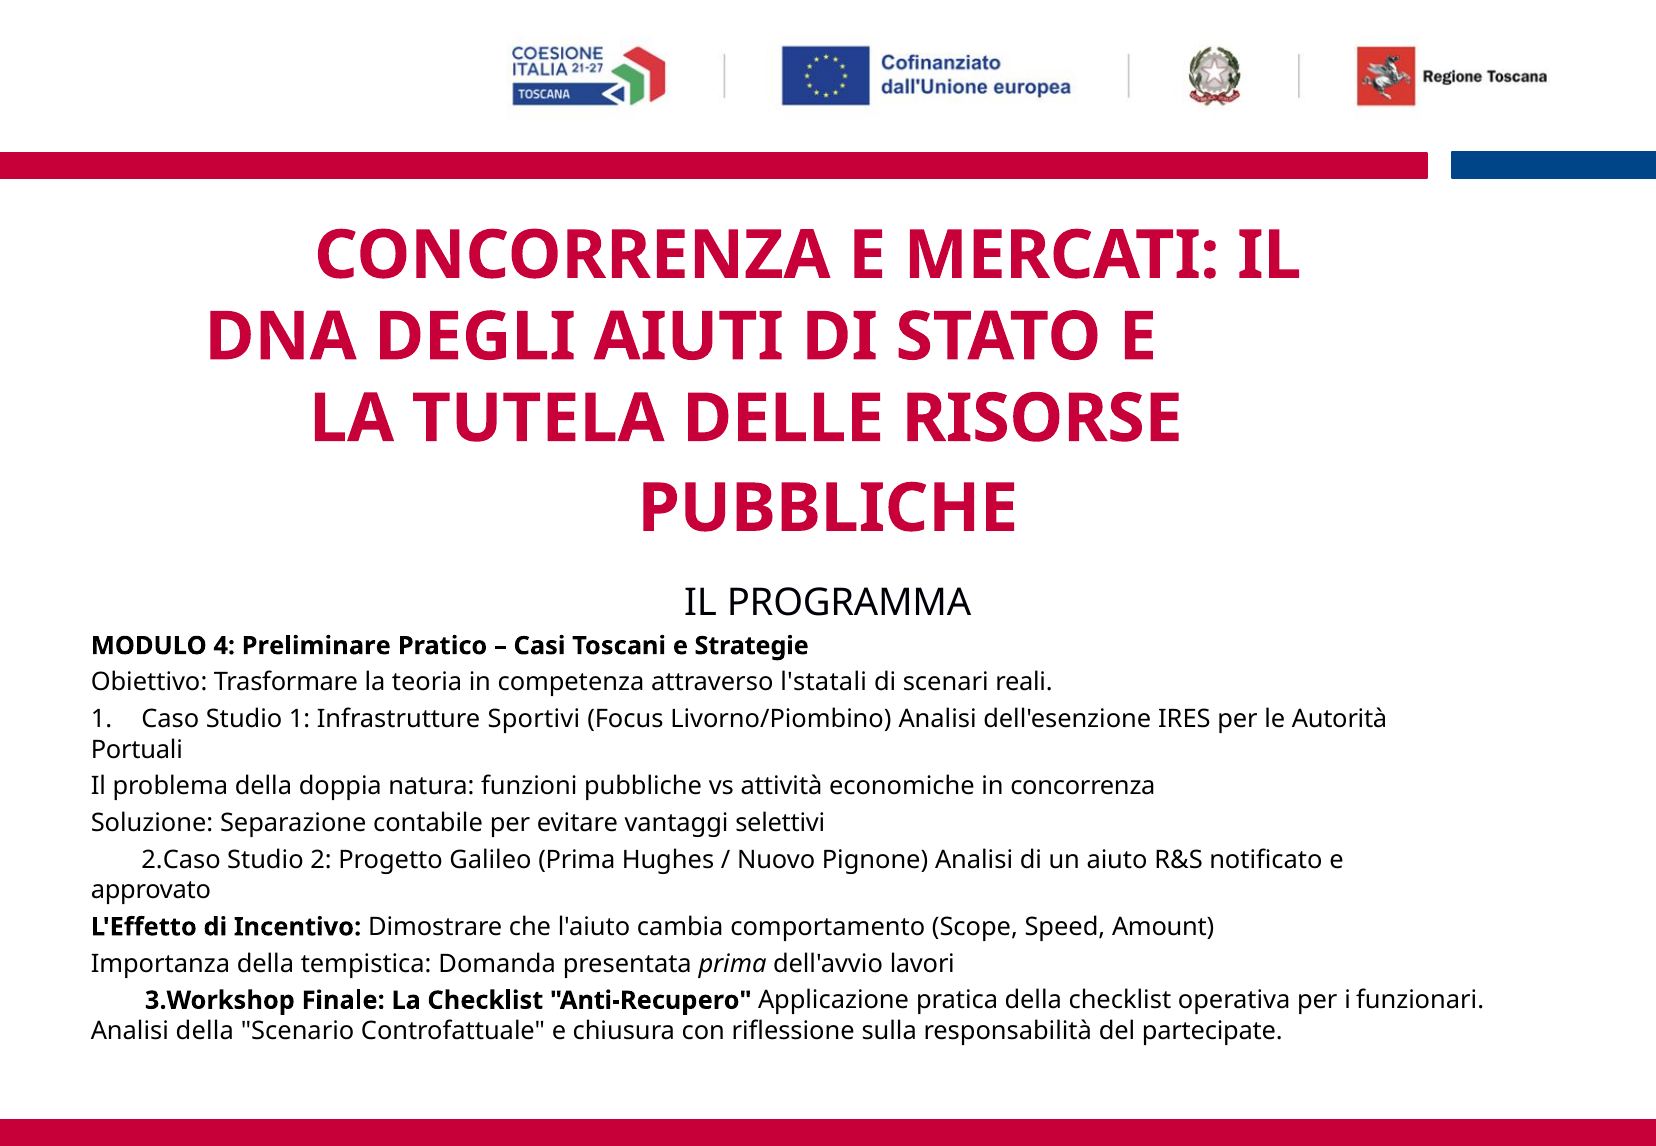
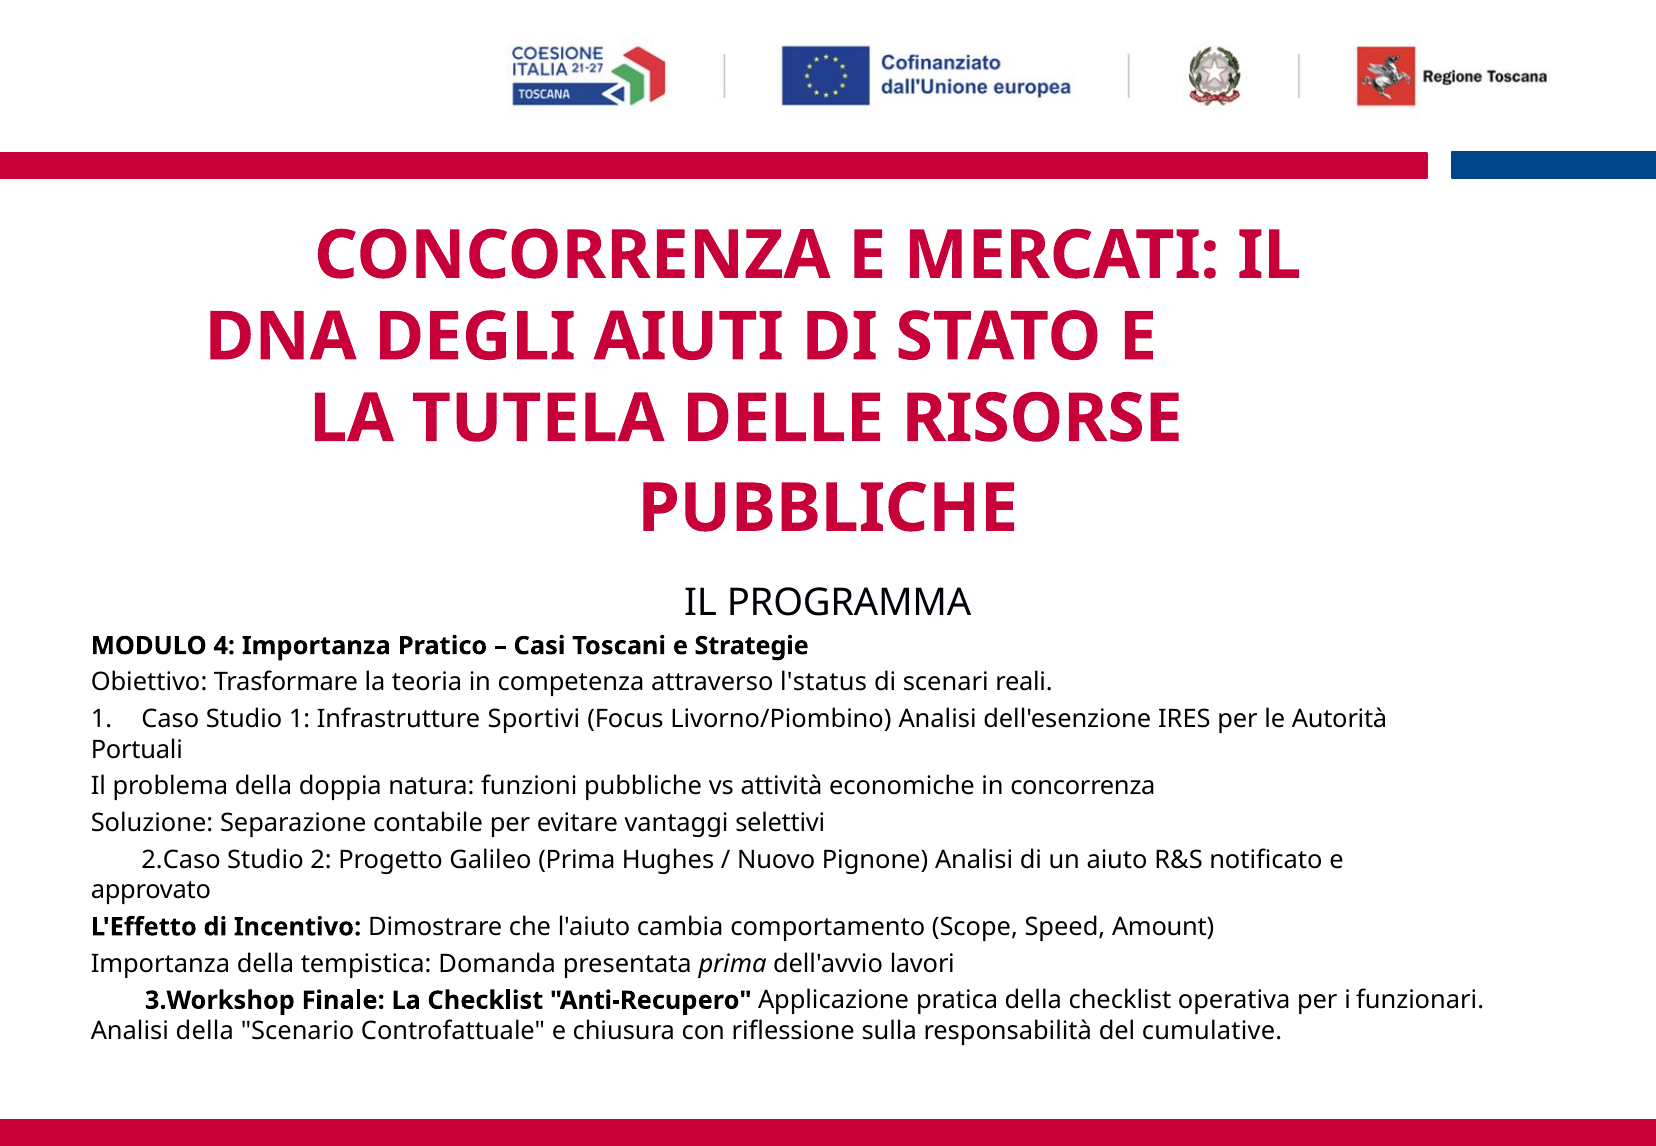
4 Preliminare: Preliminare -> Importanza
l'statali: l'statali -> l'status
partecipate: partecipate -> cumulative
